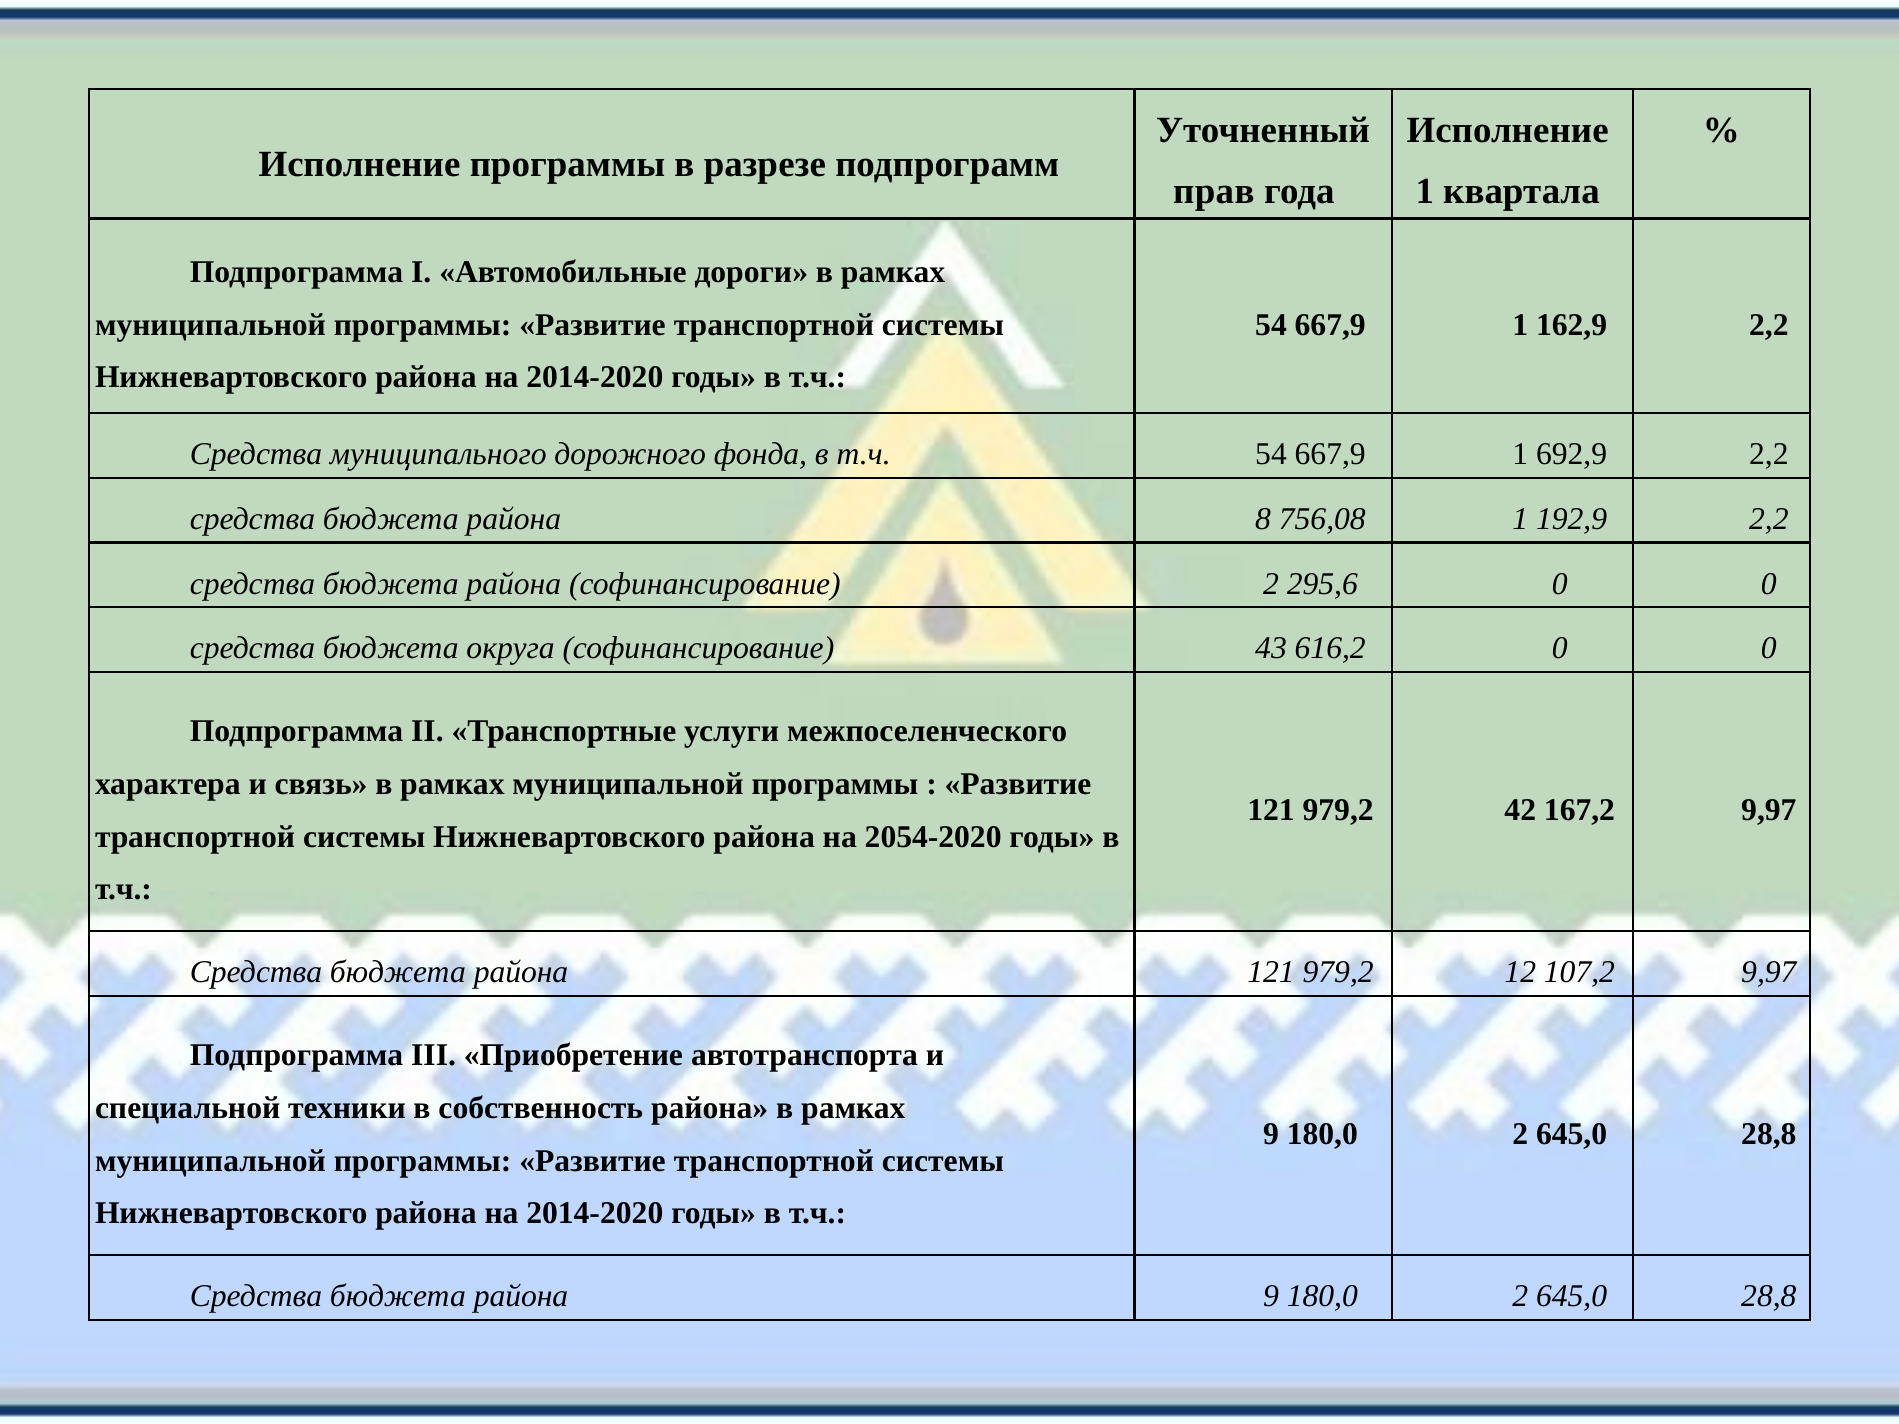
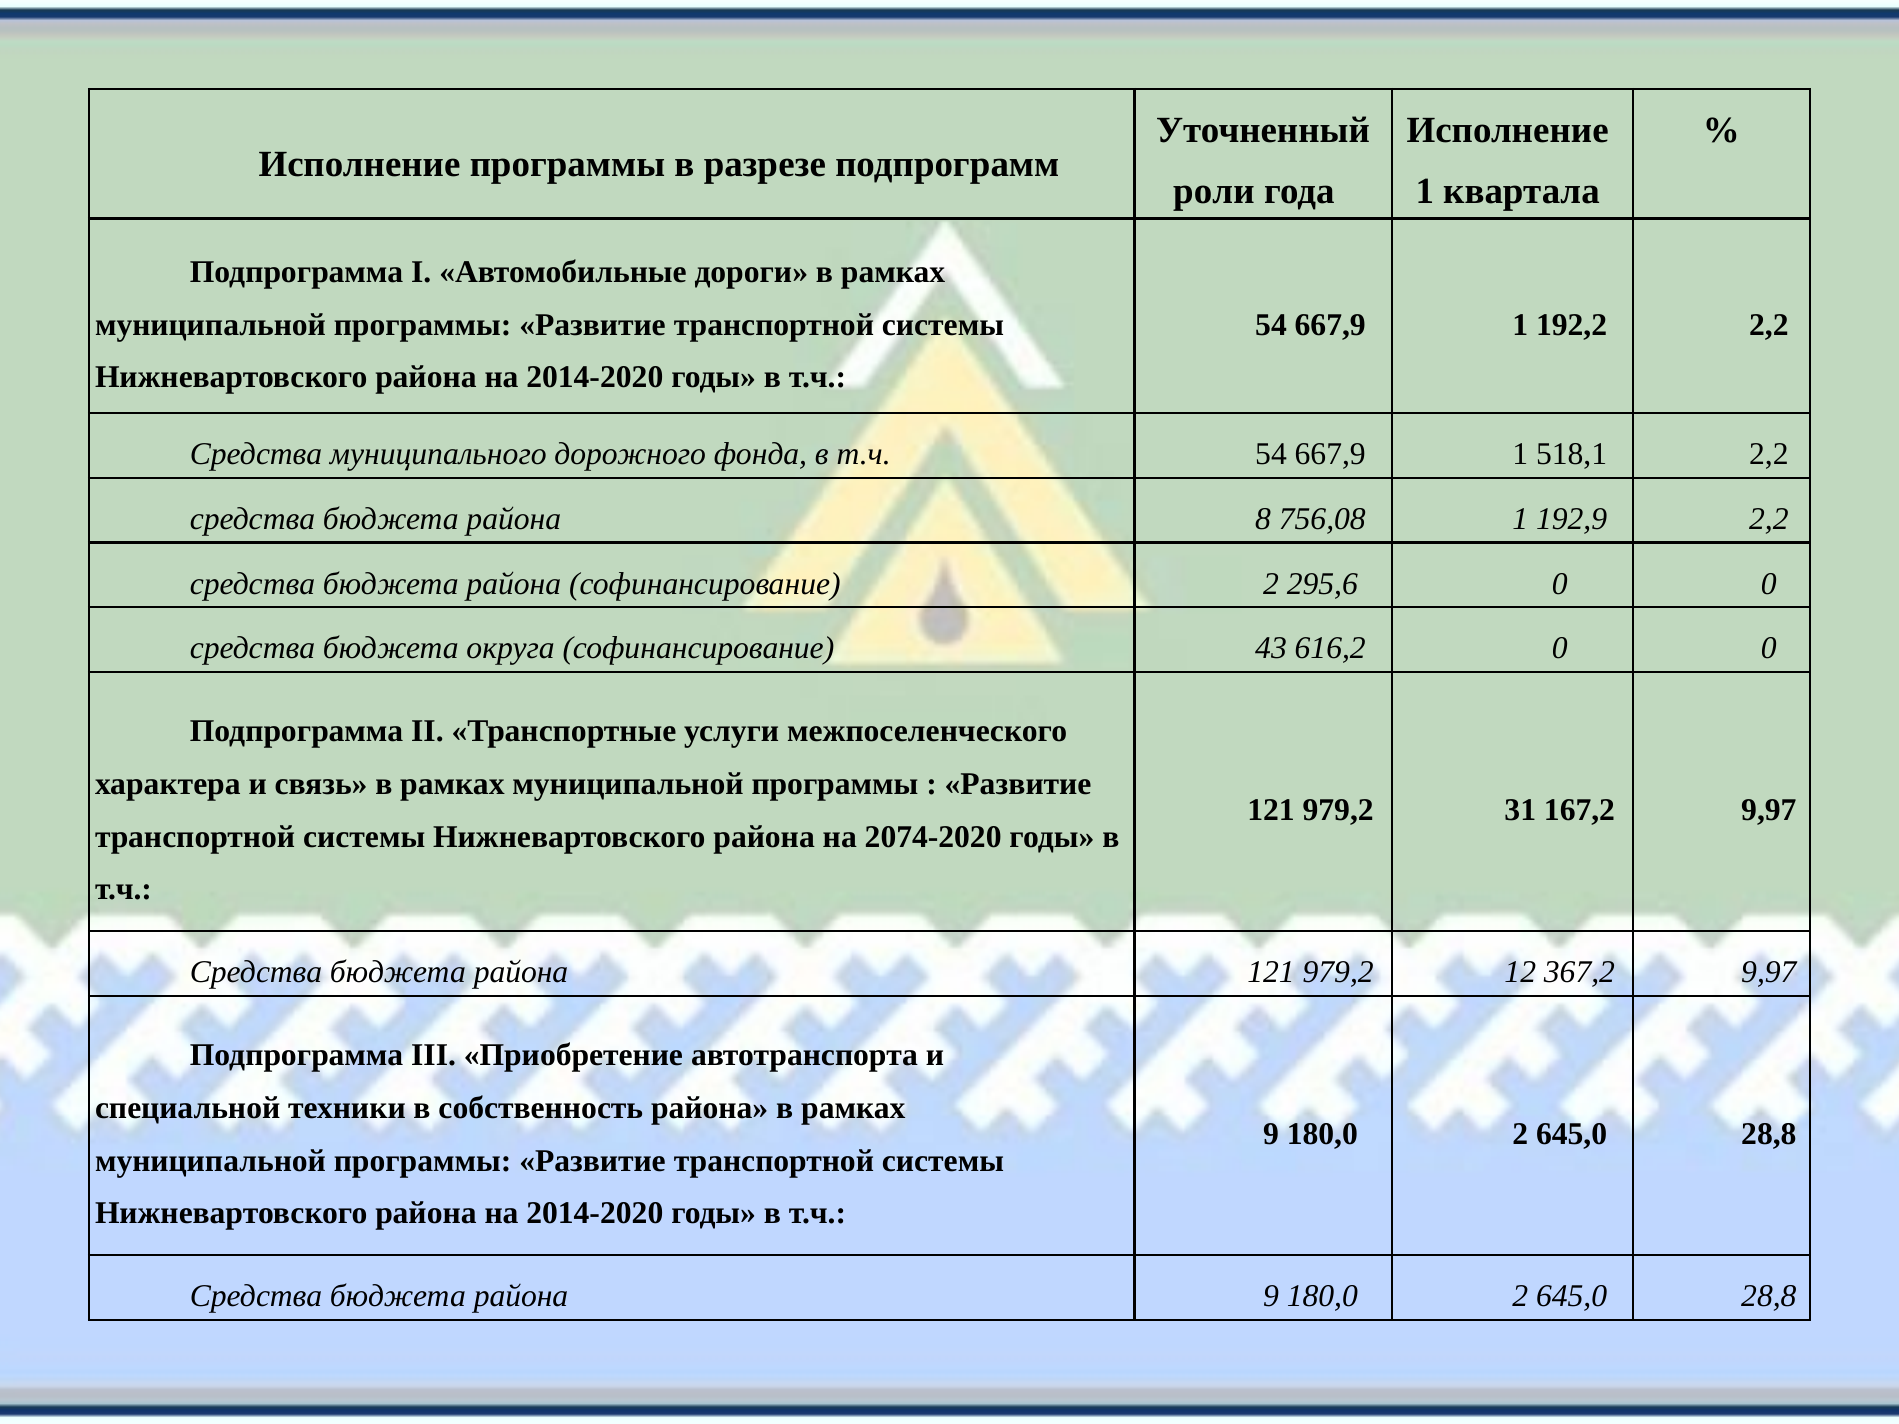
прав: прав -> роли
162,9: 162,9 -> 192,2
692,9: 692,9 -> 518,1
42: 42 -> 31
2054-2020: 2054-2020 -> 2074-2020
107,2: 107,2 -> 367,2
